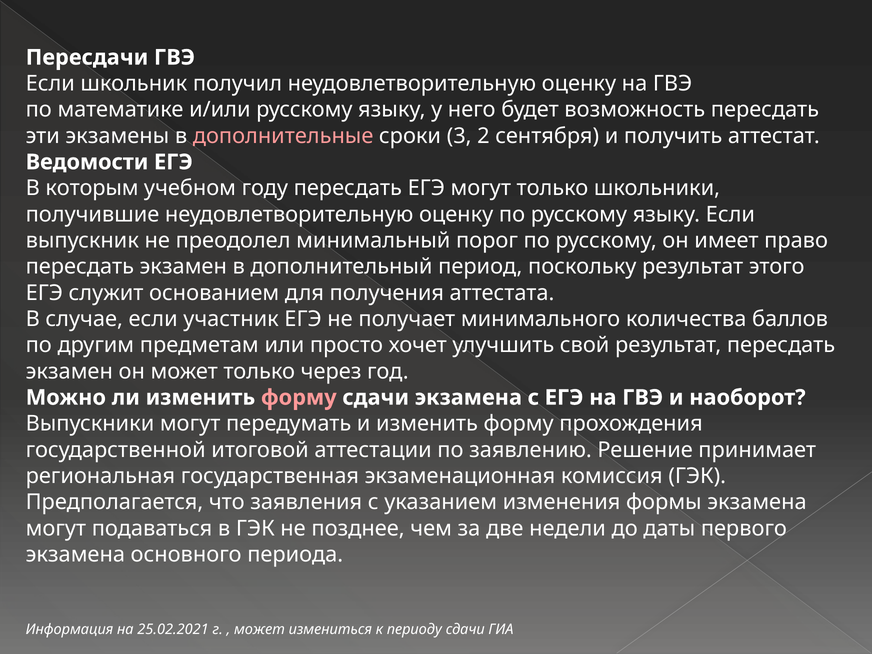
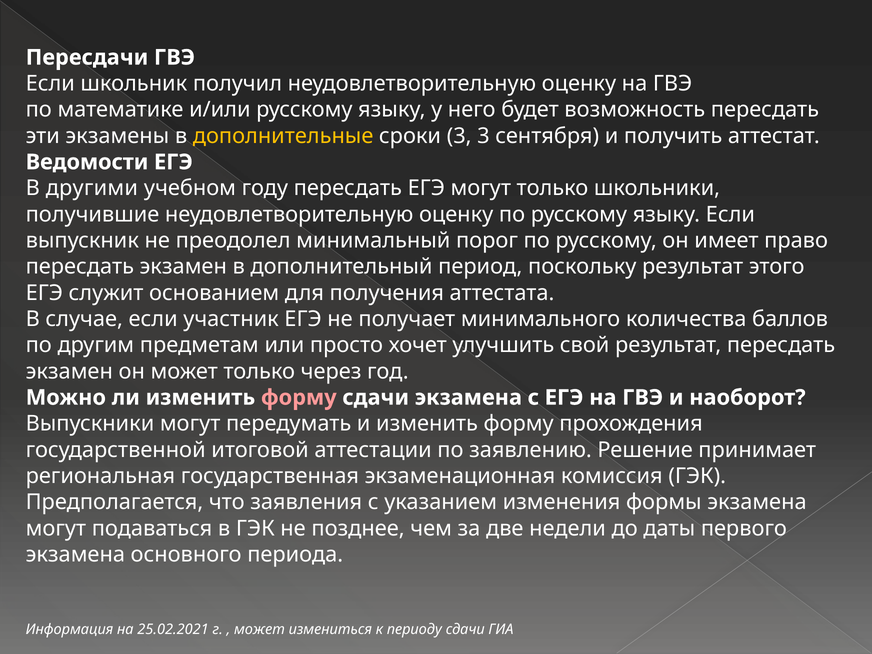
дополнительные colour: pink -> yellow
3 2: 2 -> 3
которым: которым -> другими
